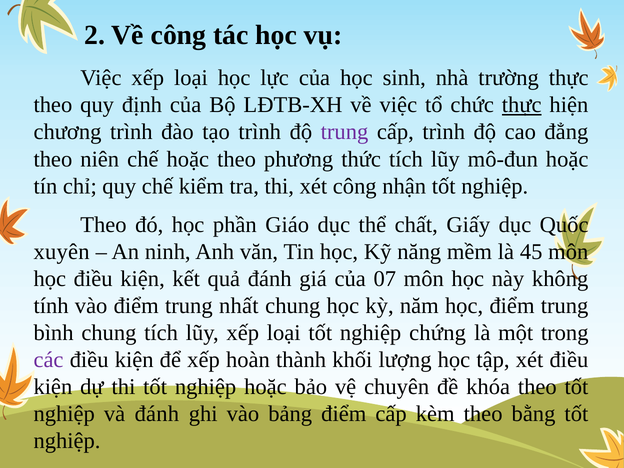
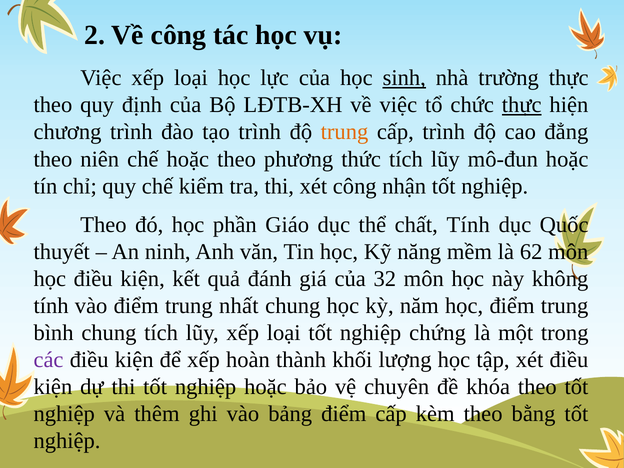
sinh underline: none -> present
trung at (345, 132) colour: purple -> orange
chất Giấy: Giấy -> Tính
xuyên: xuyên -> thuyết
45: 45 -> 62
07: 07 -> 32
và đánh: đánh -> thêm
